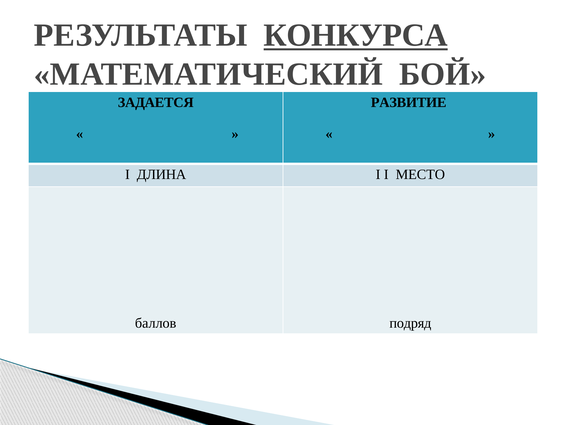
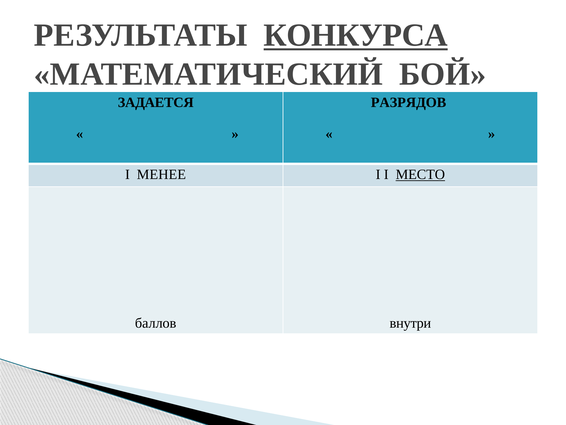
РАЗВИТИЕ: РАЗВИТИЕ -> РАЗРЯДОВ
ДЛИНА: ДЛИНА -> МЕНЕЕ
МЕСТО underline: none -> present
подряд: подряд -> внутри
